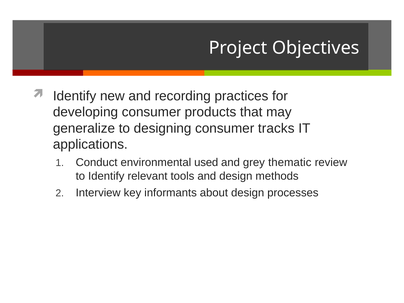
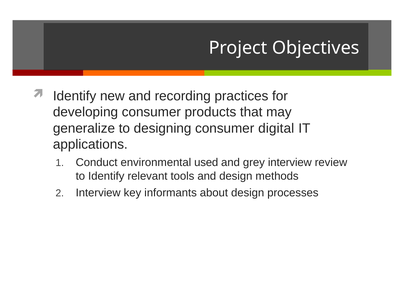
tracks: tracks -> digital
grey thematic: thematic -> interview
